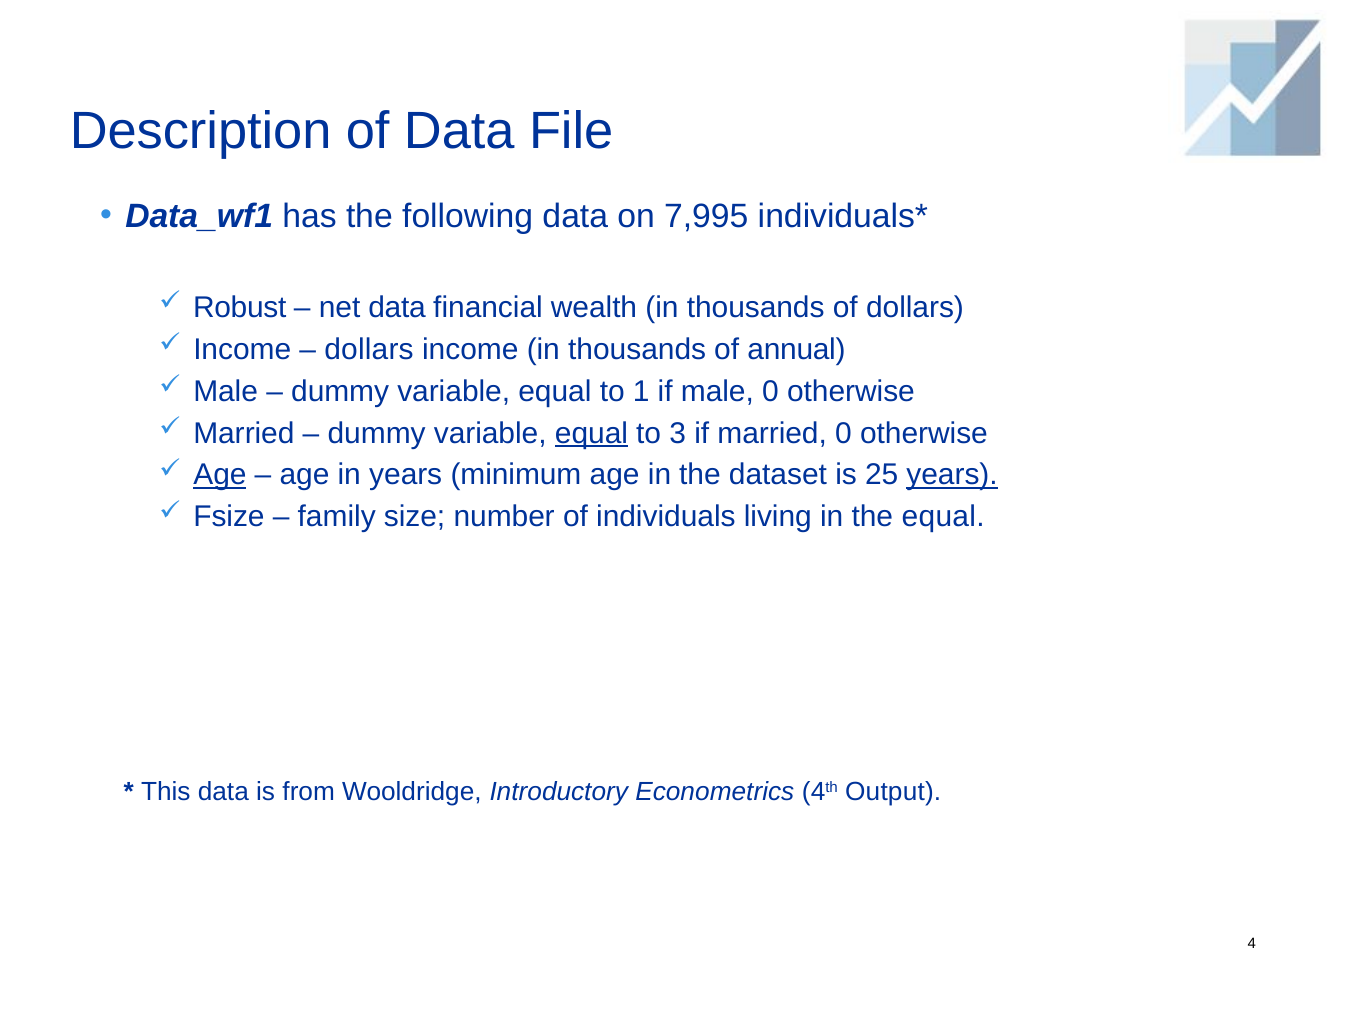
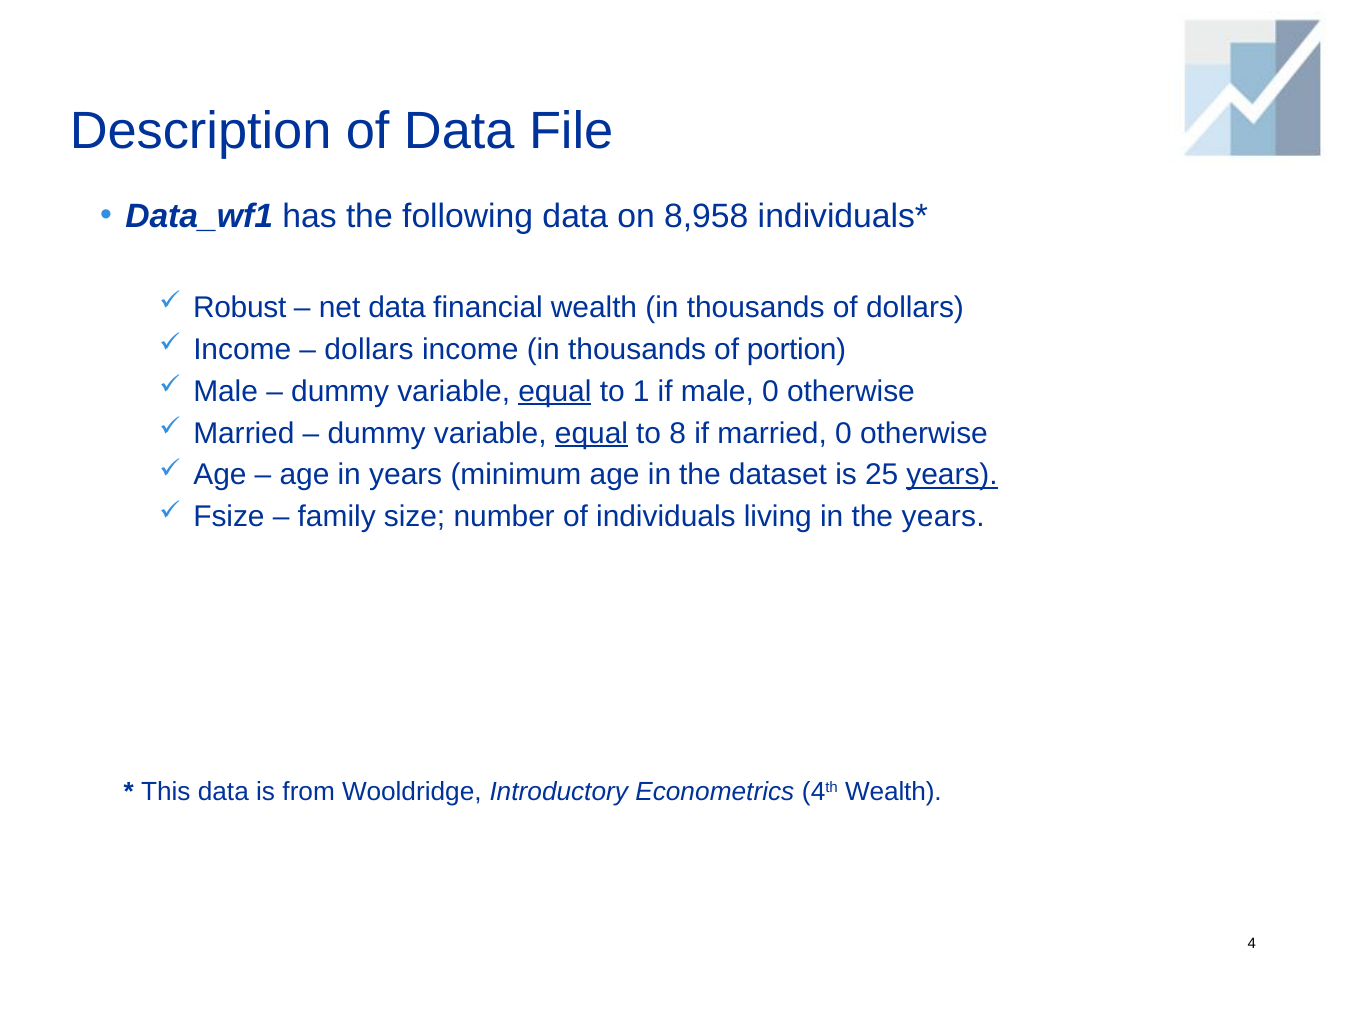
7,995: 7,995 -> 8,958
annual: annual -> portion
equal at (555, 391) underline: none -> present
3: 3 -> 8
Age at (220, 475) underline: present -> none
the equal: equal -> years
4th Output: Output -> Wealth
